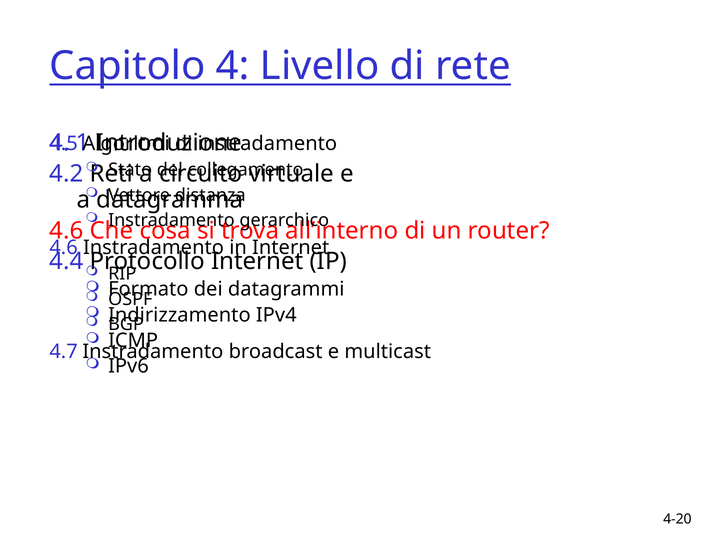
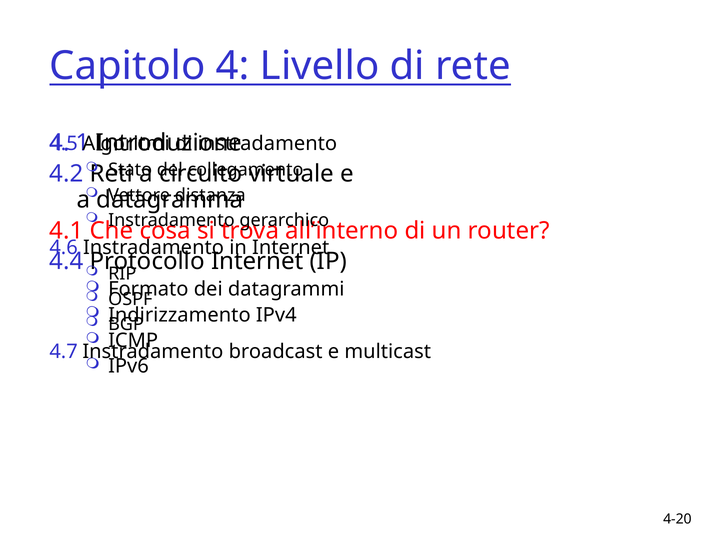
4.6 at (66, 231): 4.6 -> 4.1
